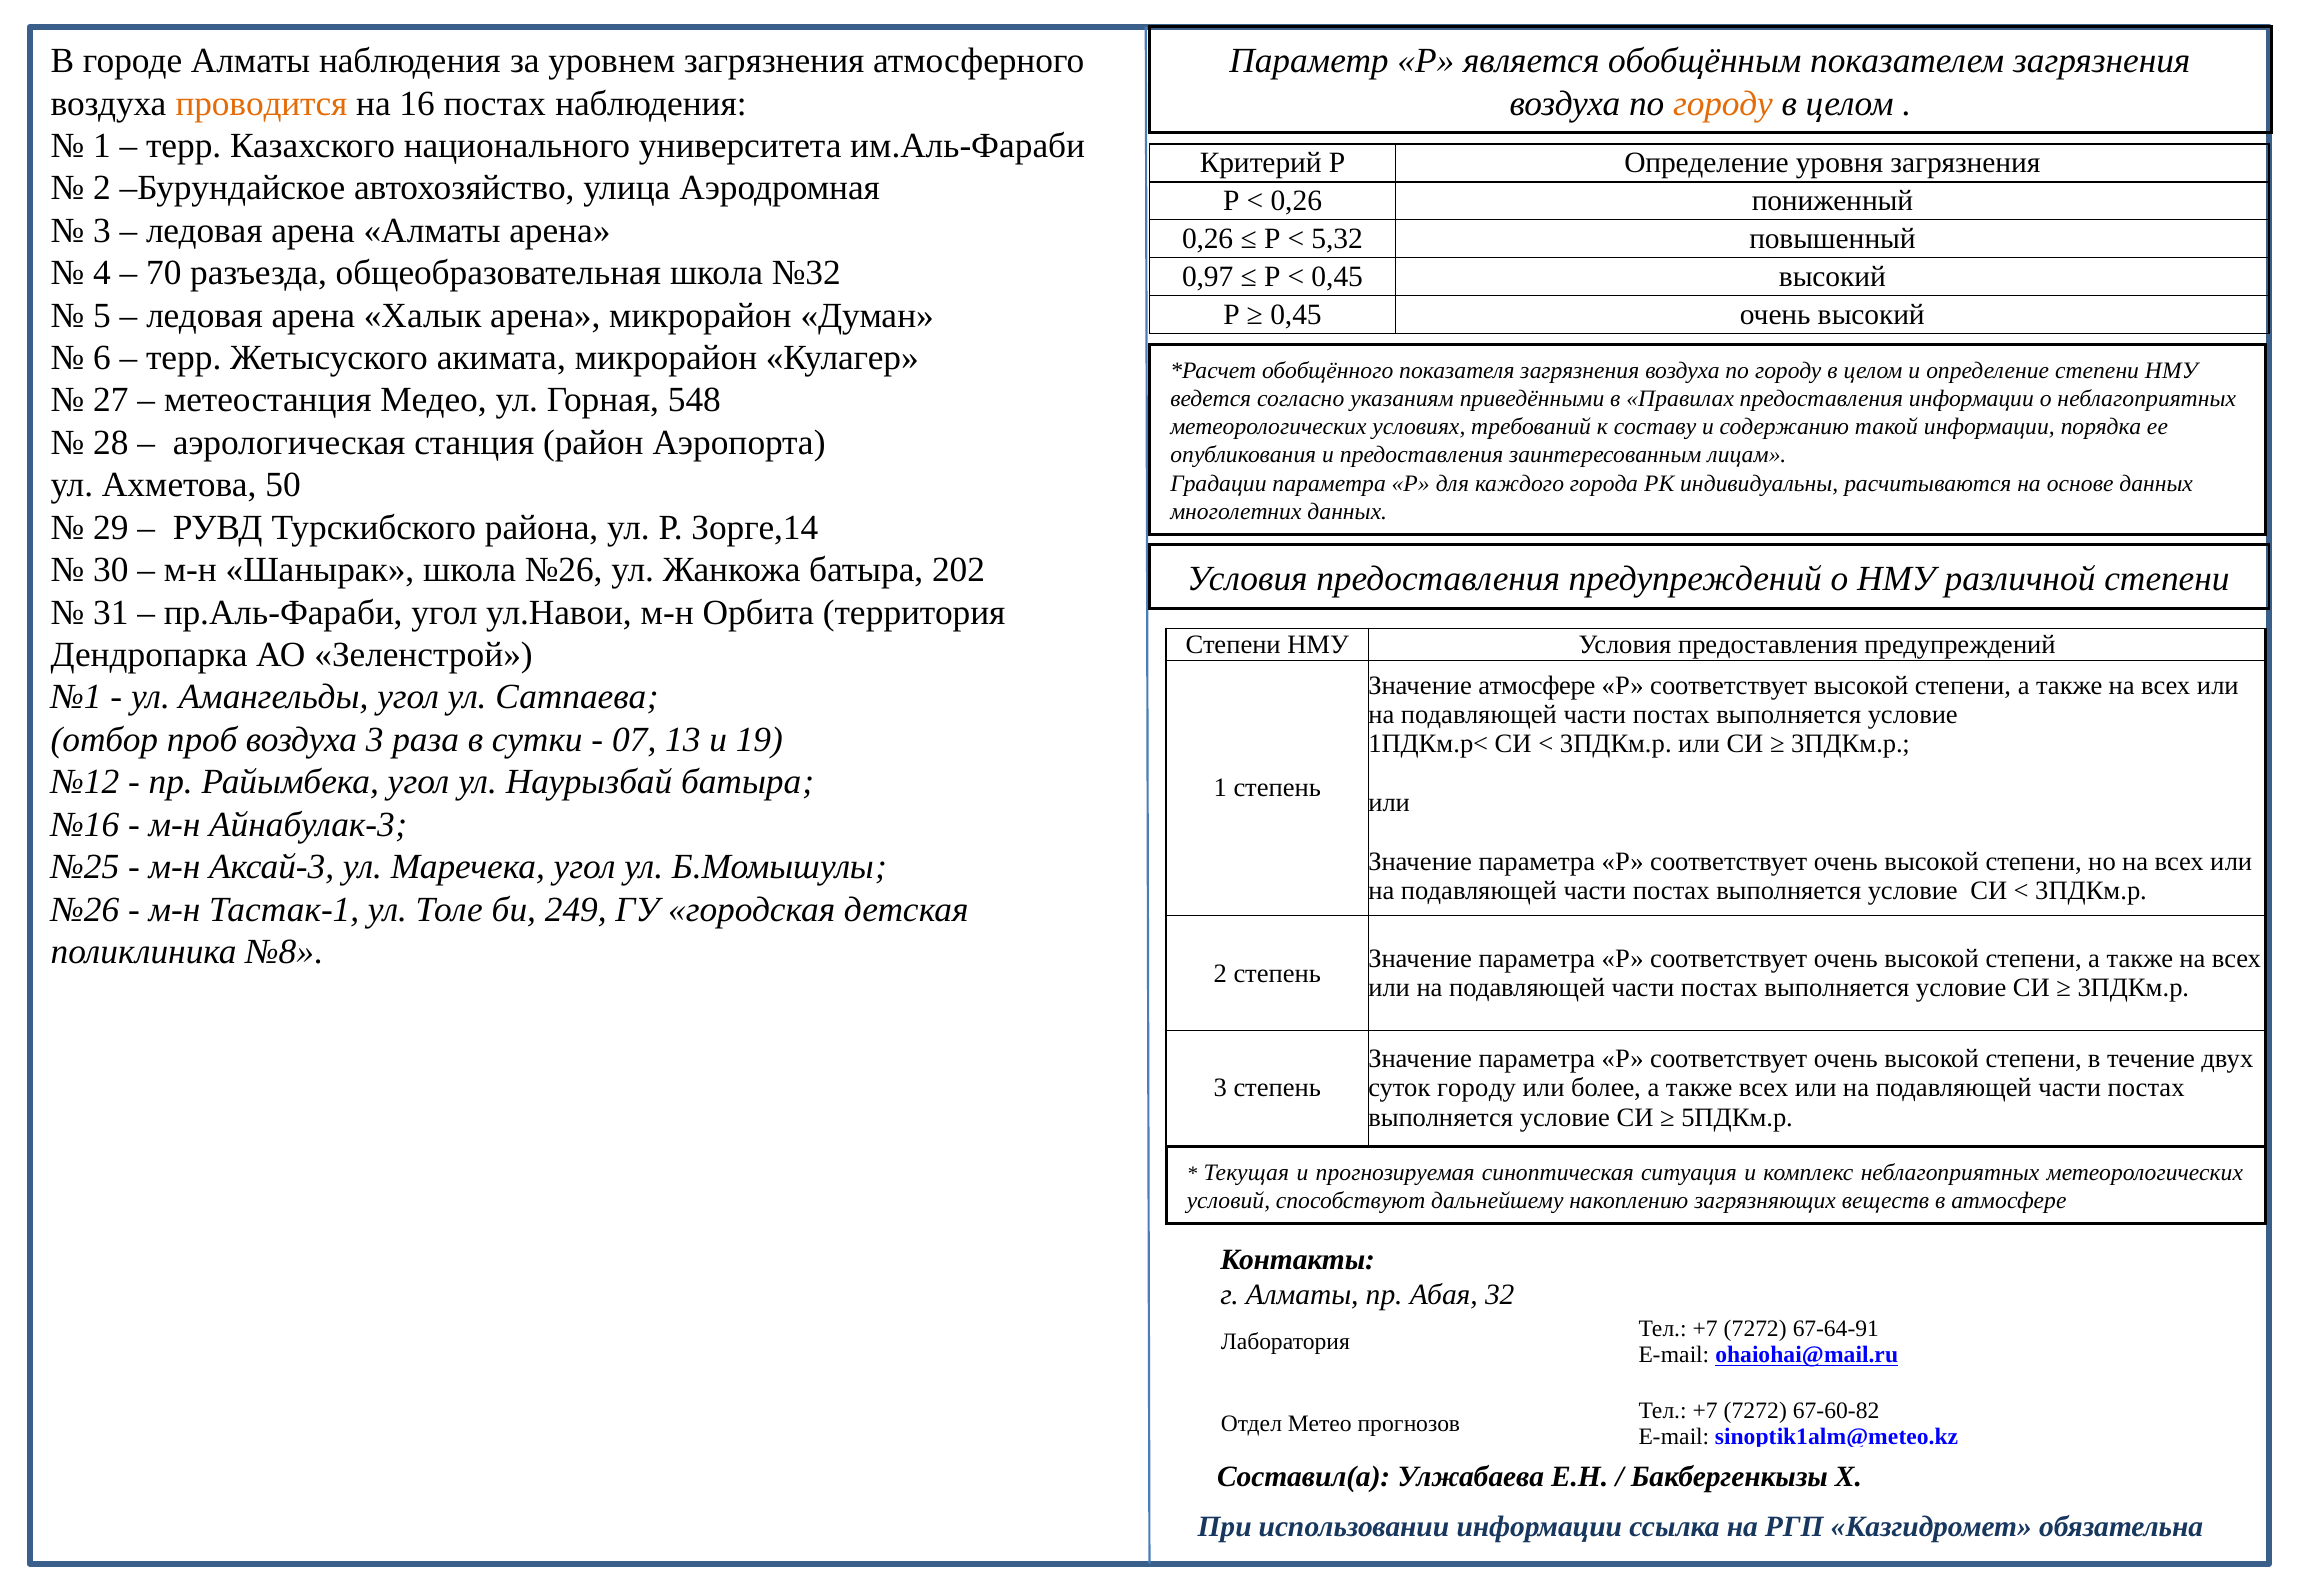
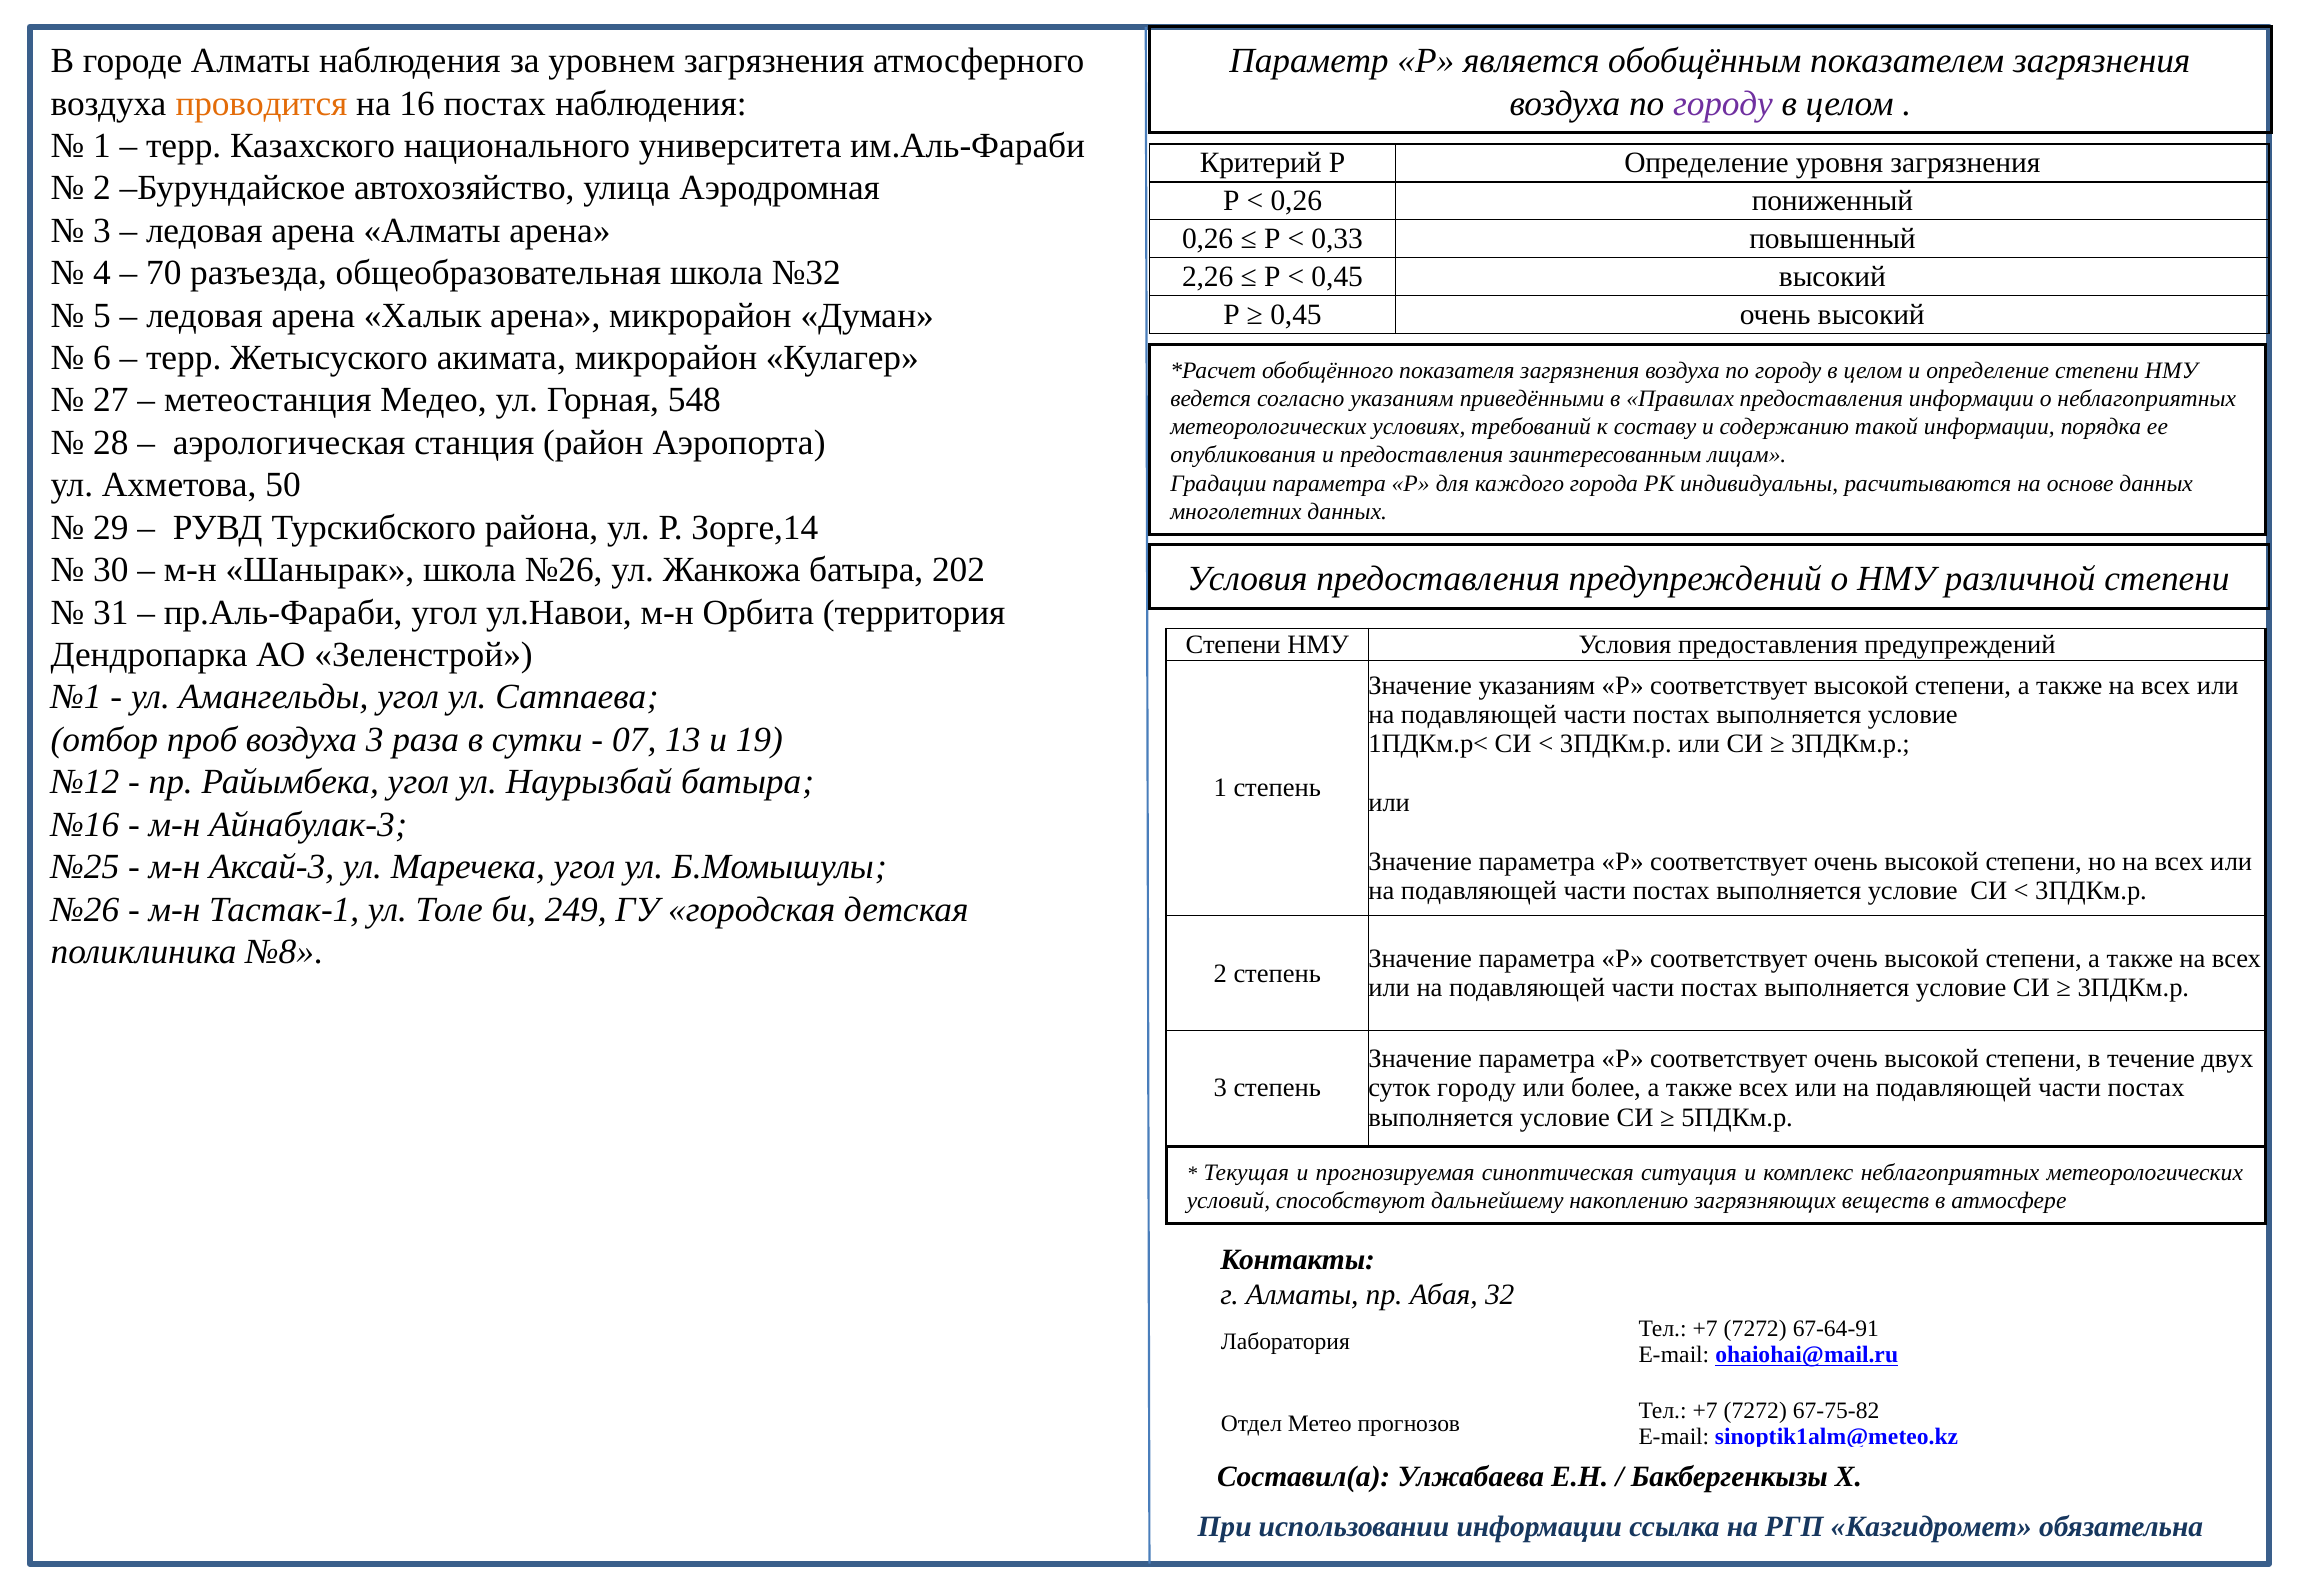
городу at (1723, 103) colour: orange -> purple
5,32: 5,32 -> 0,33
0,97: 0,97 -> 2,26
Значение атмосфере: атмосфере -> указаниям
67-60-82: 67-60-82 -> 67-75-82
